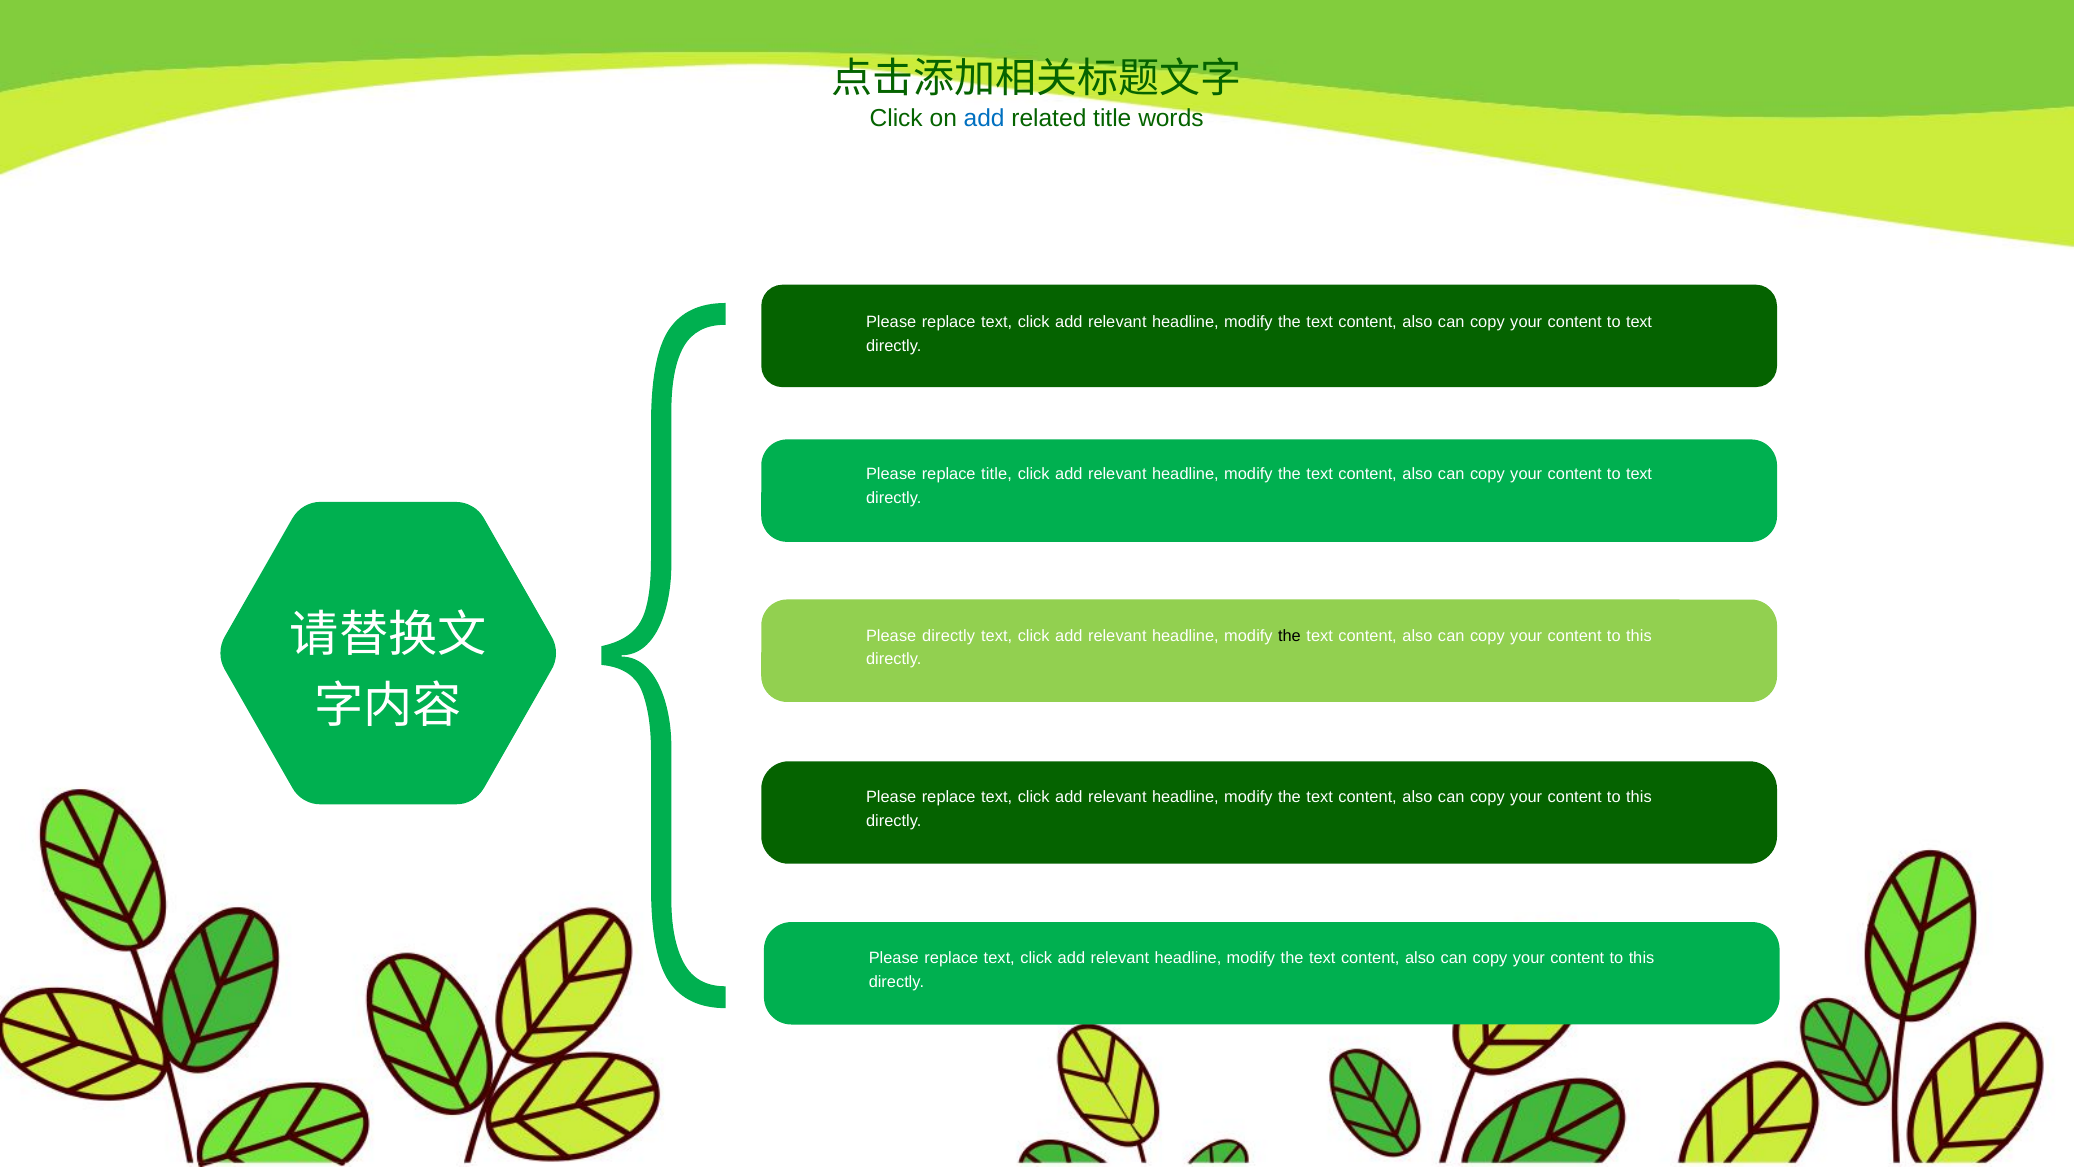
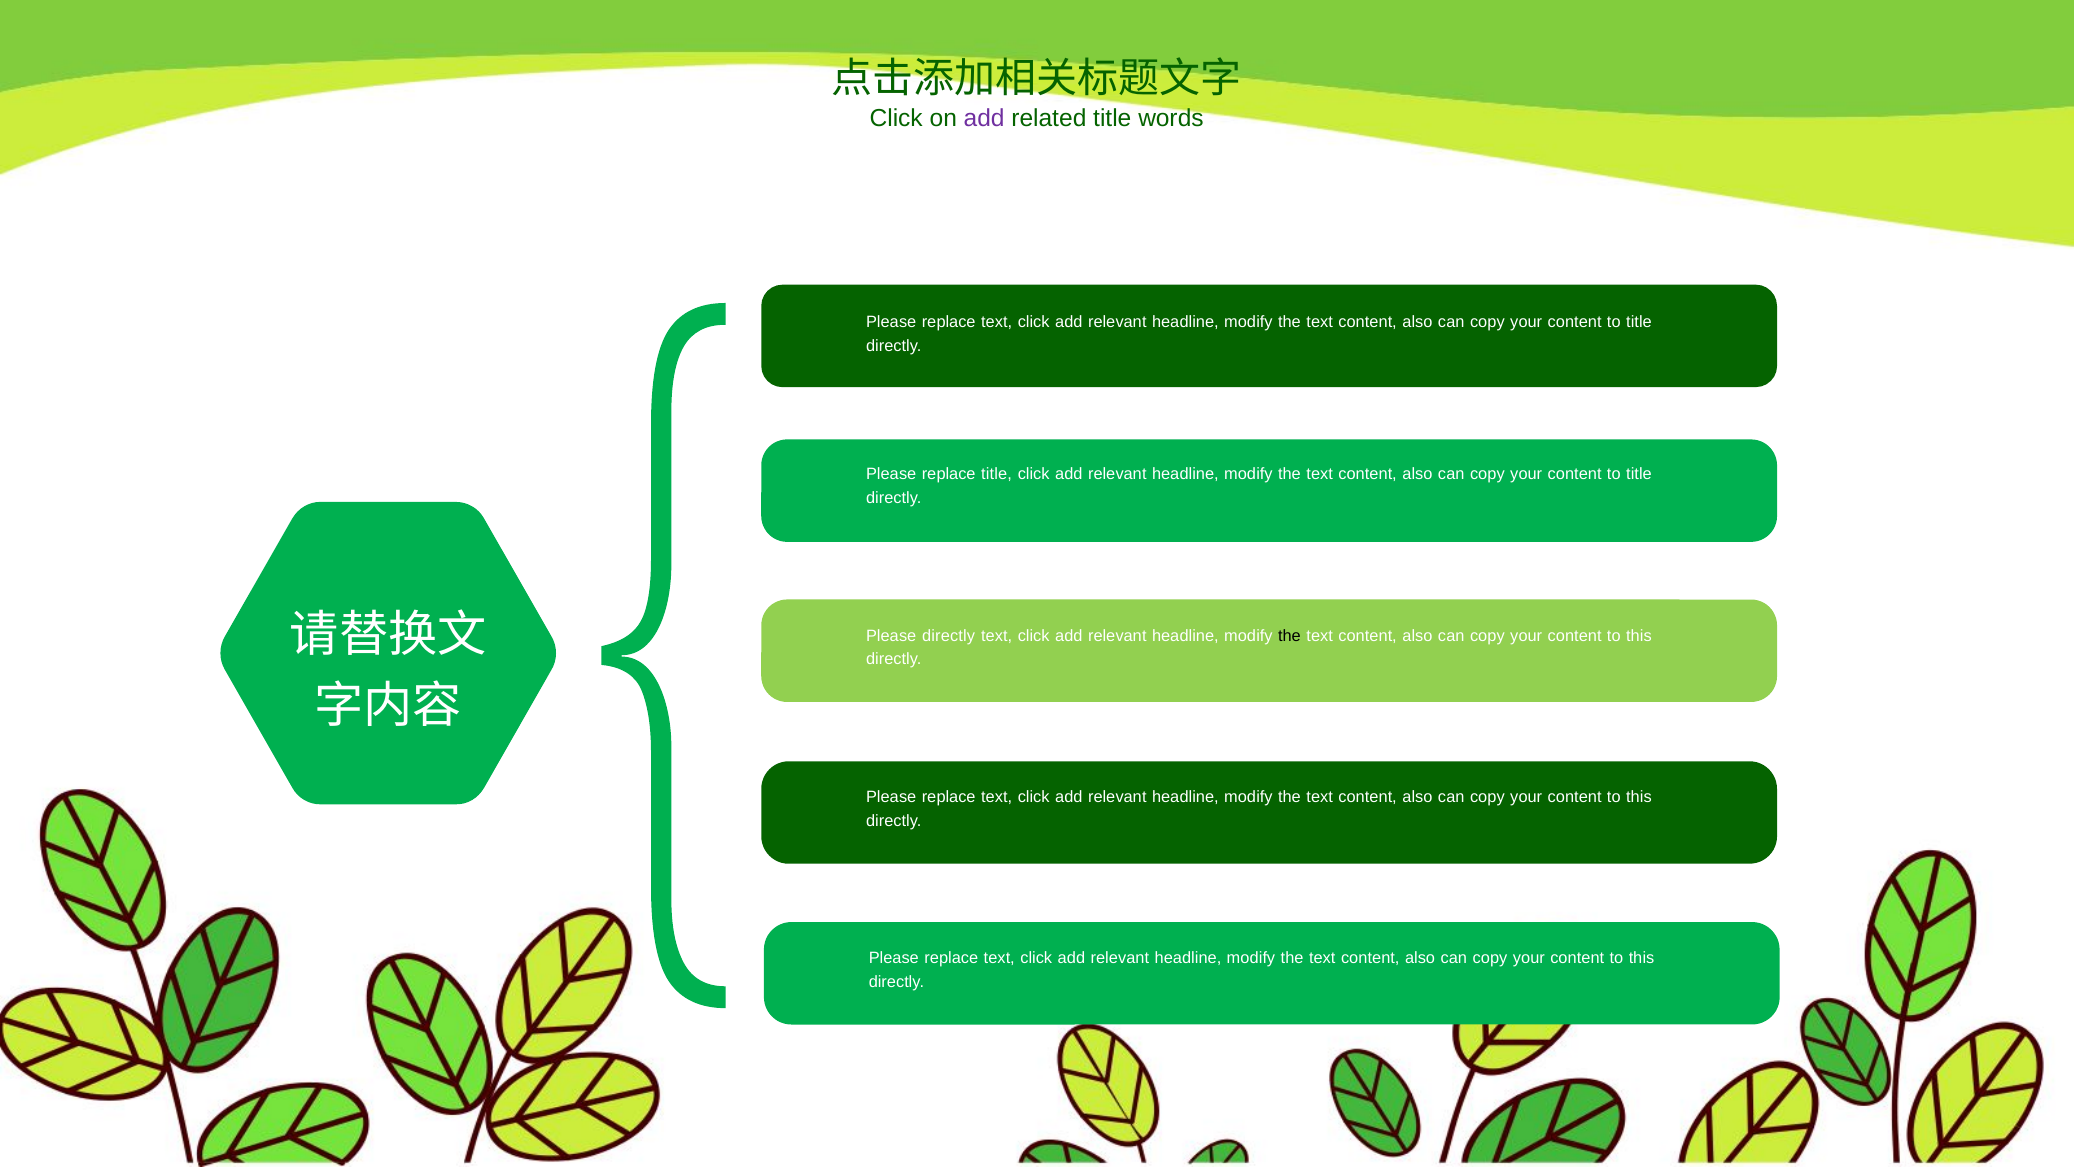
add at (984, 118) colour: blue -> purple
text at (1639, 322): text -> title
text at (1639, 474): text -> title
